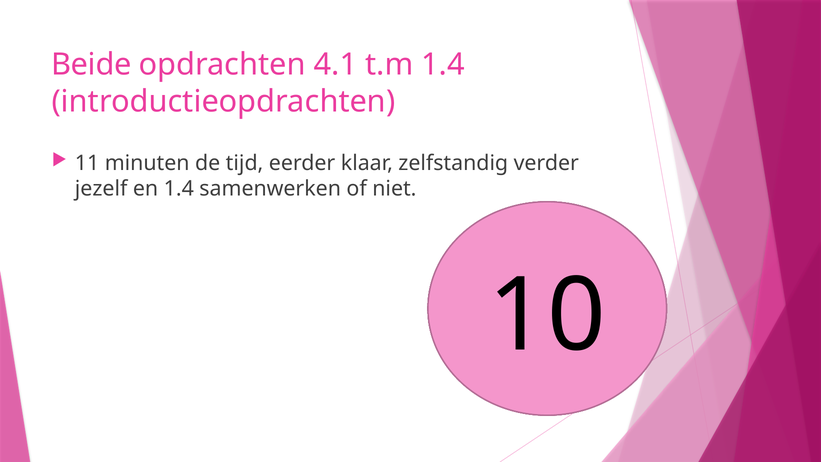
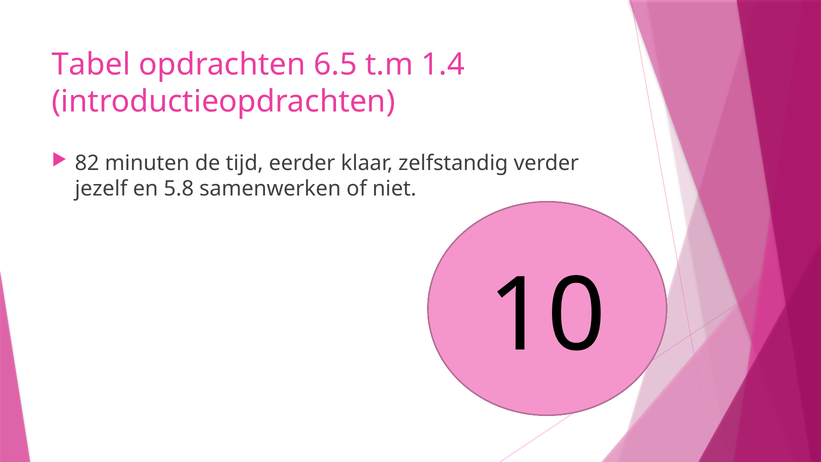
Beide: Beide -> Tabel
4.1: 4.1 -> 6.5
11: 11 -> 82
en 1.4: 1.4 -> 5.8
